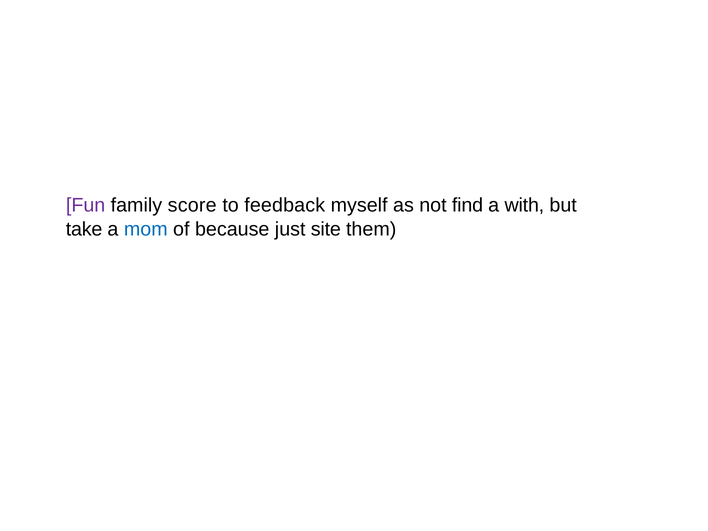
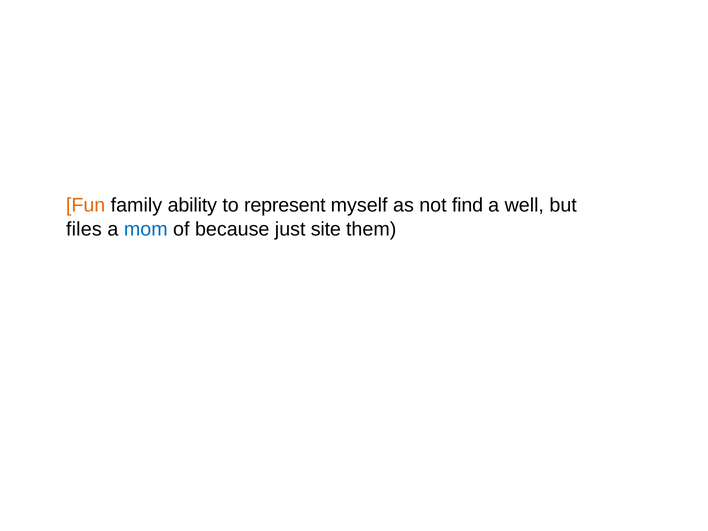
Fun colour: purple -> orange
score: score -> ability
feedback: feedback -> represent
with: with -> well
take: take -> files
